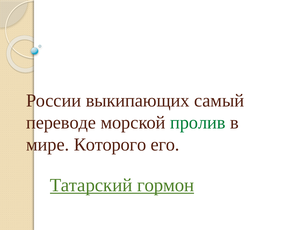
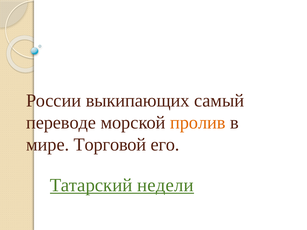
пролив colour: green -> orange
Которого: Которого -> Торговой
гормон: гормон -> недели
